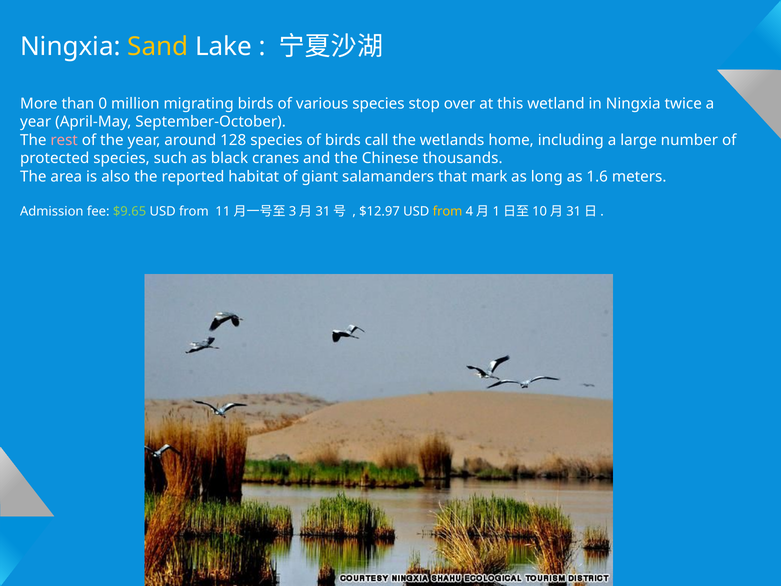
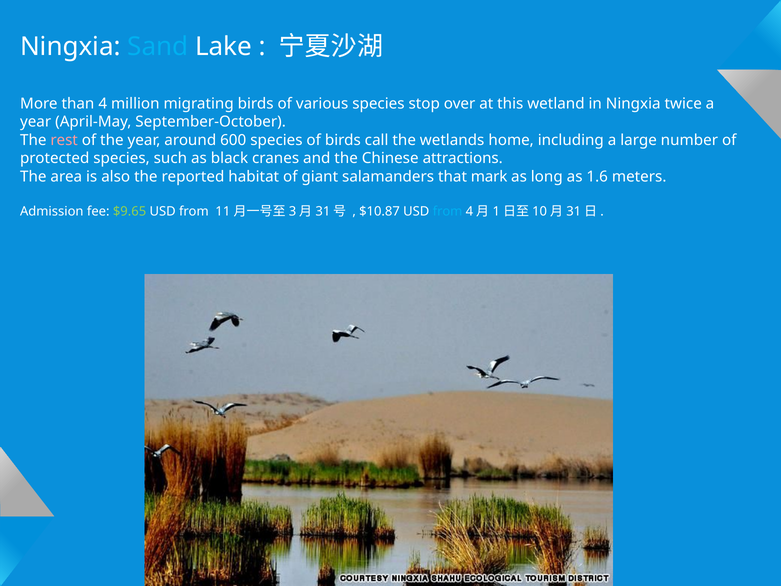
Sand colour: yellow -> light blue
than 0: 0 -> 4
128: 128 -> 600
thousands: thousands -> attractions
$12.97: $12.97 -> $10.87
from at (448, 211) colour: yellow -> light blue
